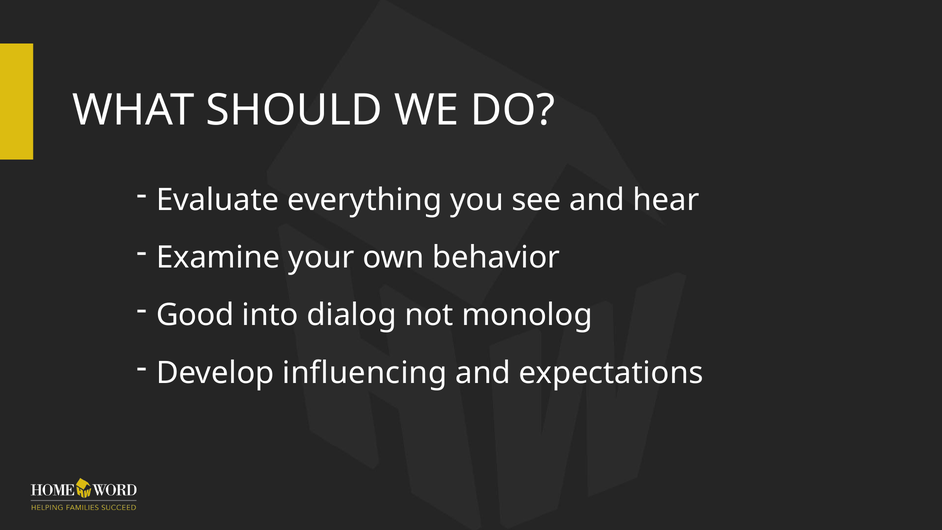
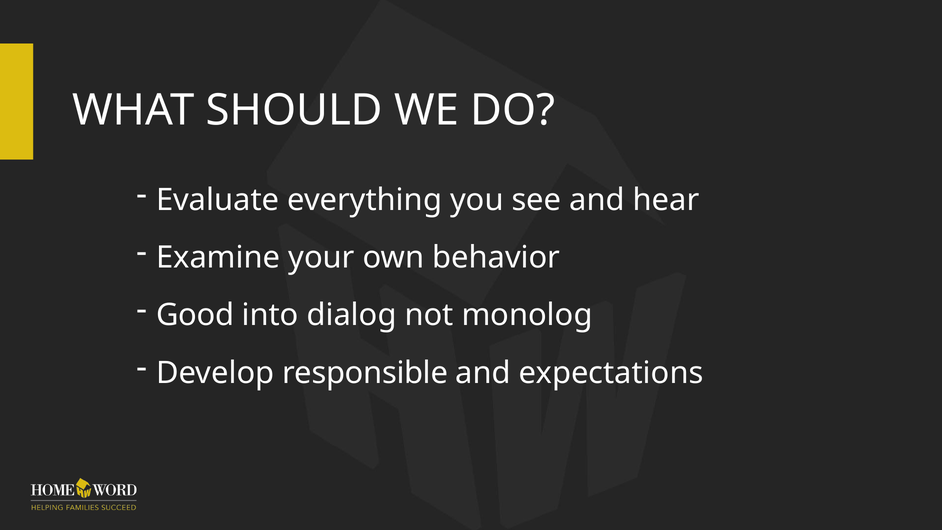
influencing: influencing -> responsible
